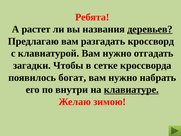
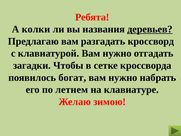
растет: растет -> колки
внутри: внутри -> летнем
клавиатуре underline: present -> none
